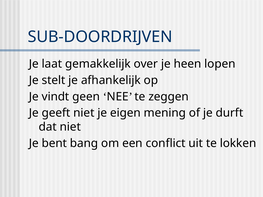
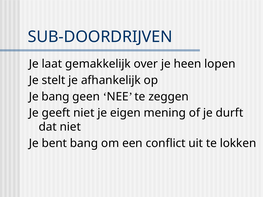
Je vindt: vindt -> bang
